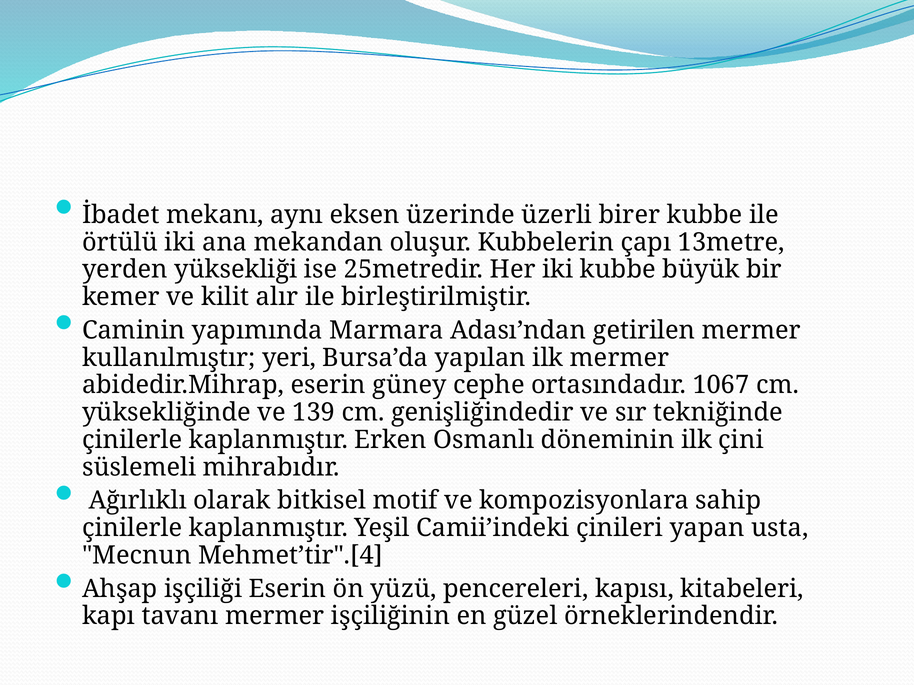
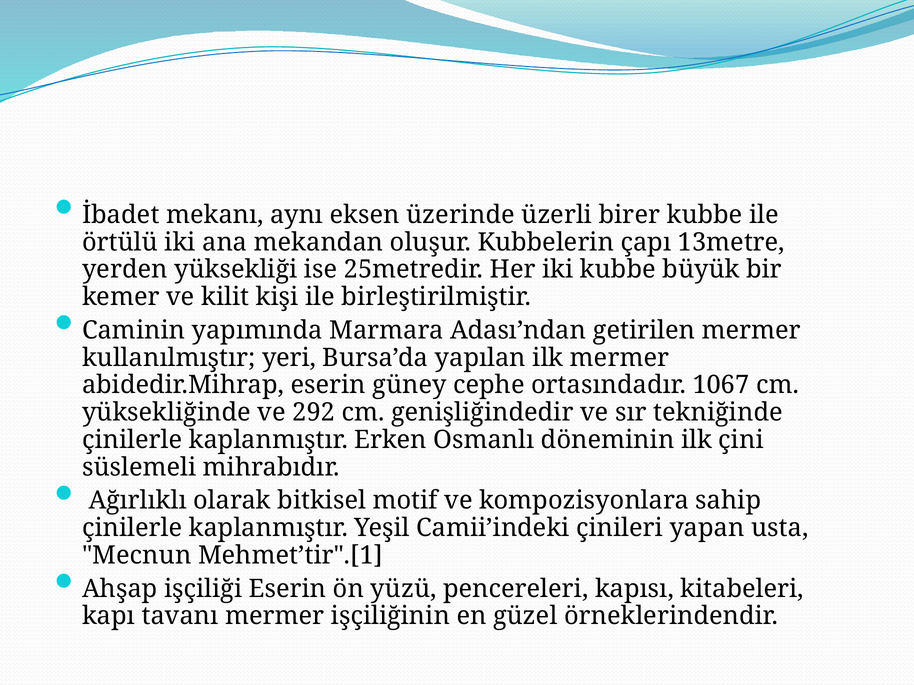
alır: alır -> kişi
139: 139 -> 292
Mehmet’tir".[4: Mehmet’tir".[4 -> Mehmet’tir".[1
